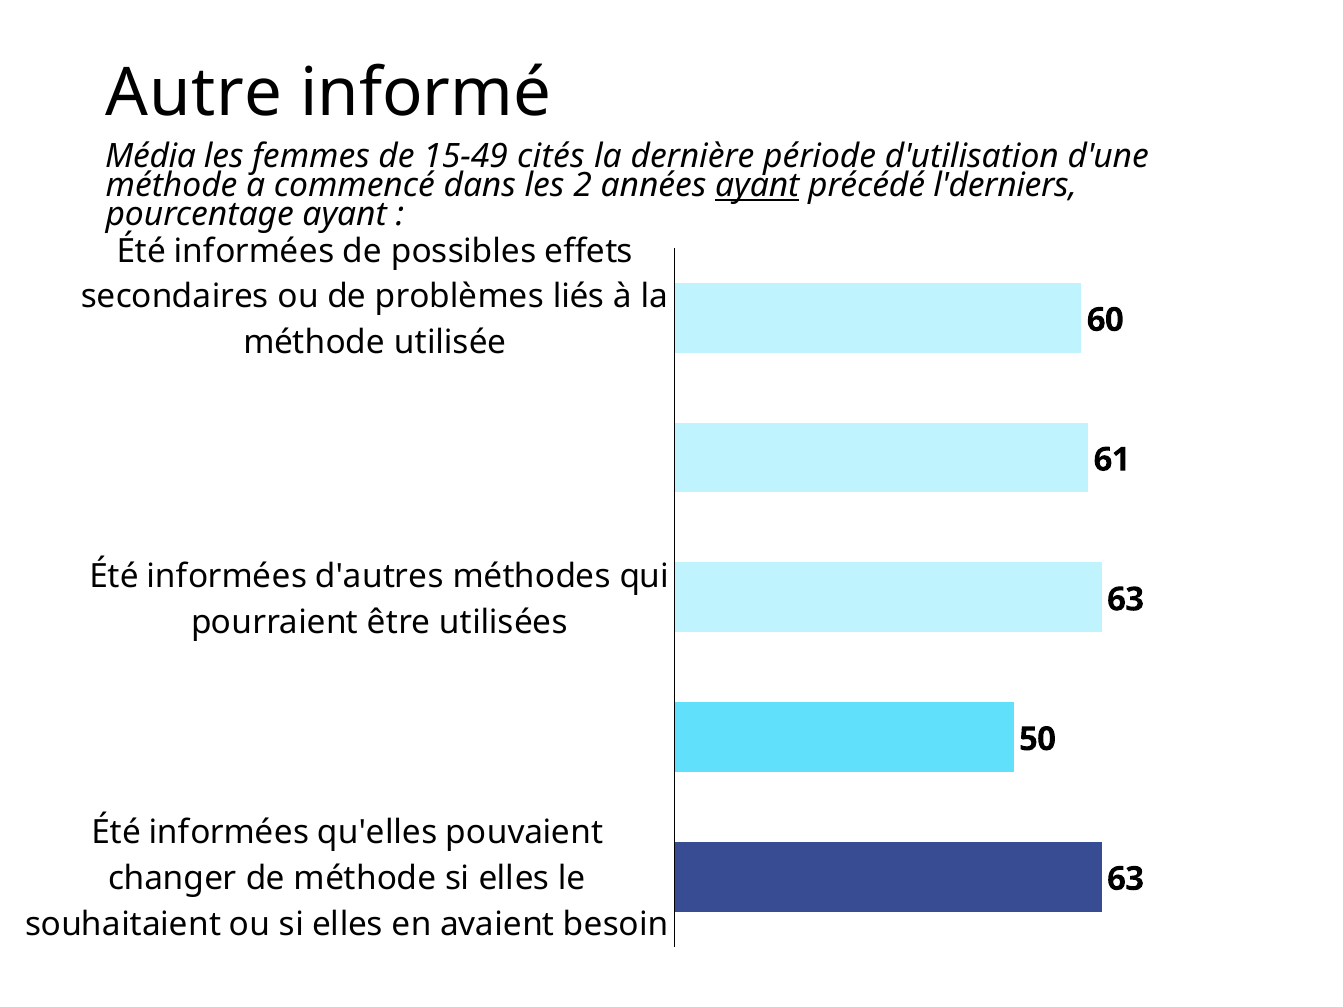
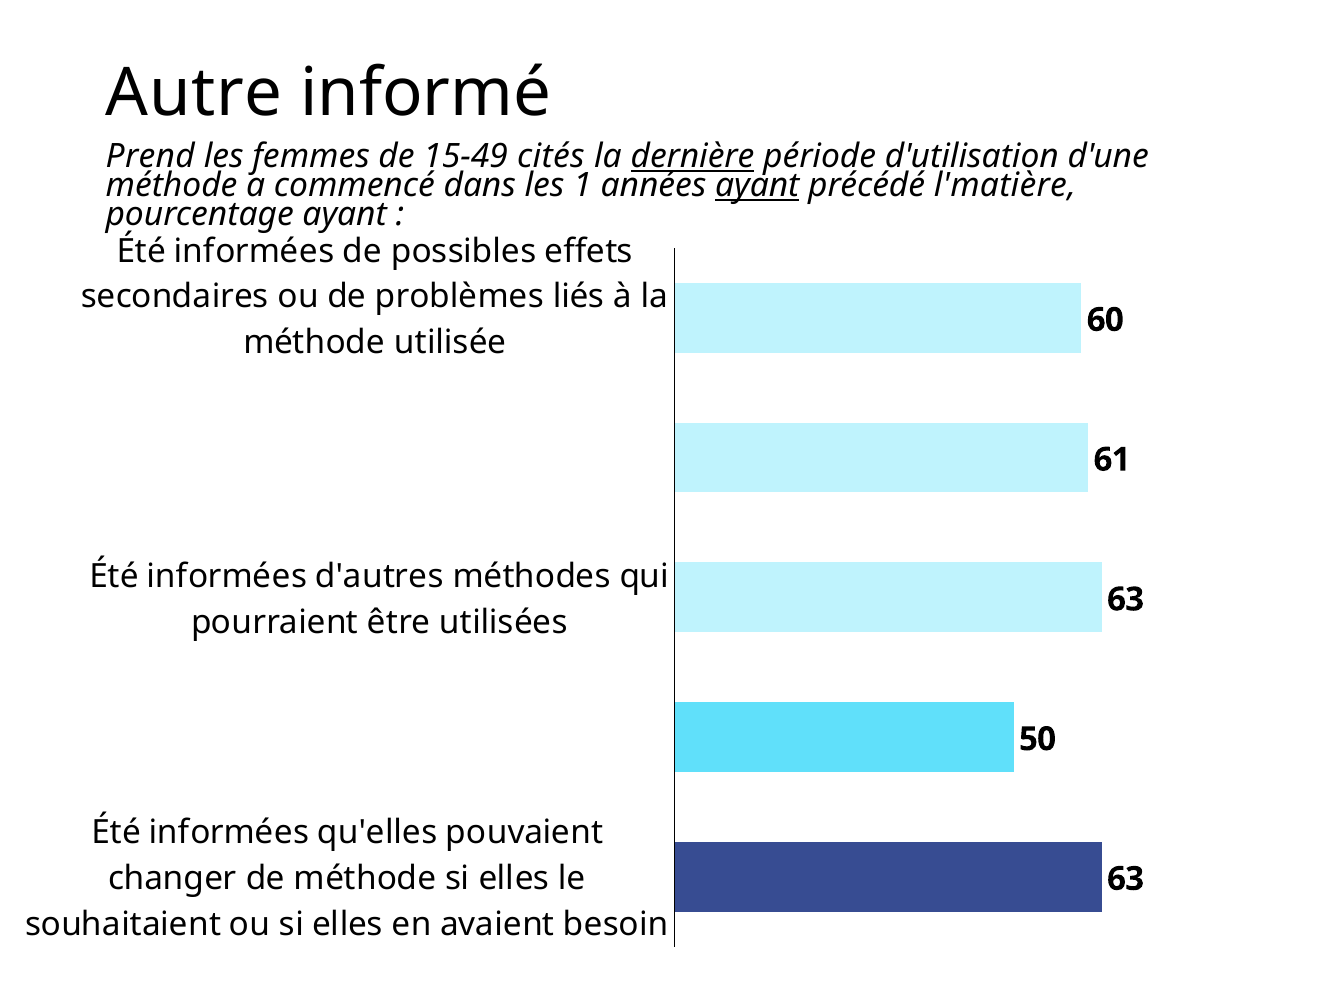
Média: Média -> Prend
dernière underline: none -> present
2: 2 -> 1
l'derniers: l'derniers -> l'matière
